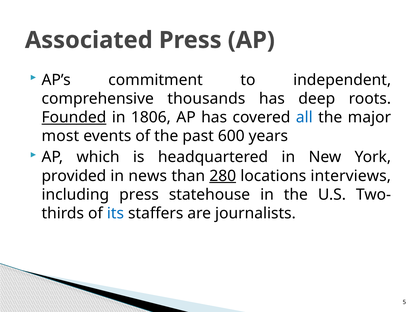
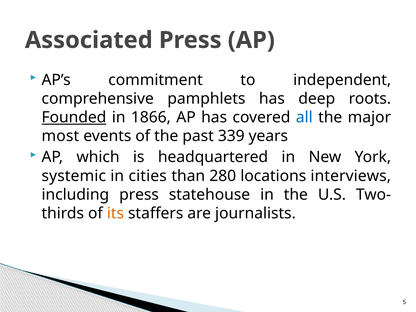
thousands: thousands -> pamphlets
1806: 1806 -> 1866
600: 600 -> 339
provided: provided -> systemic
news: news -> cities
280 underline: present -> none
its colour: blue -> orange
